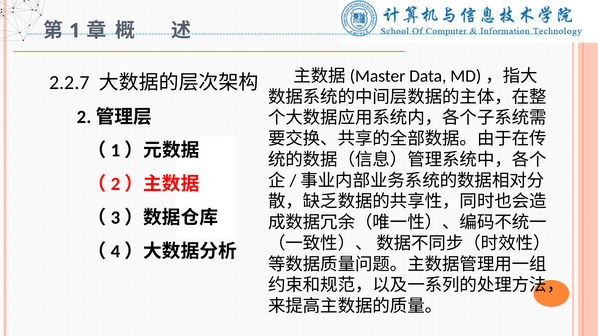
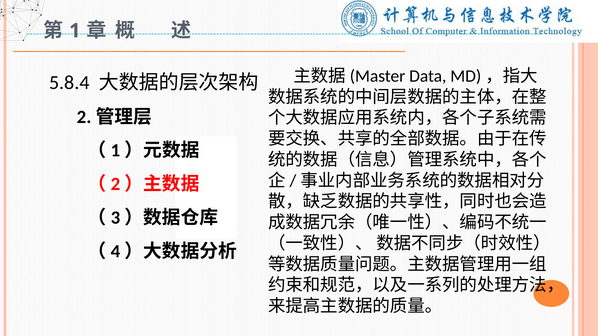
2.2.7: 2.2.7 -> 5.8.4
